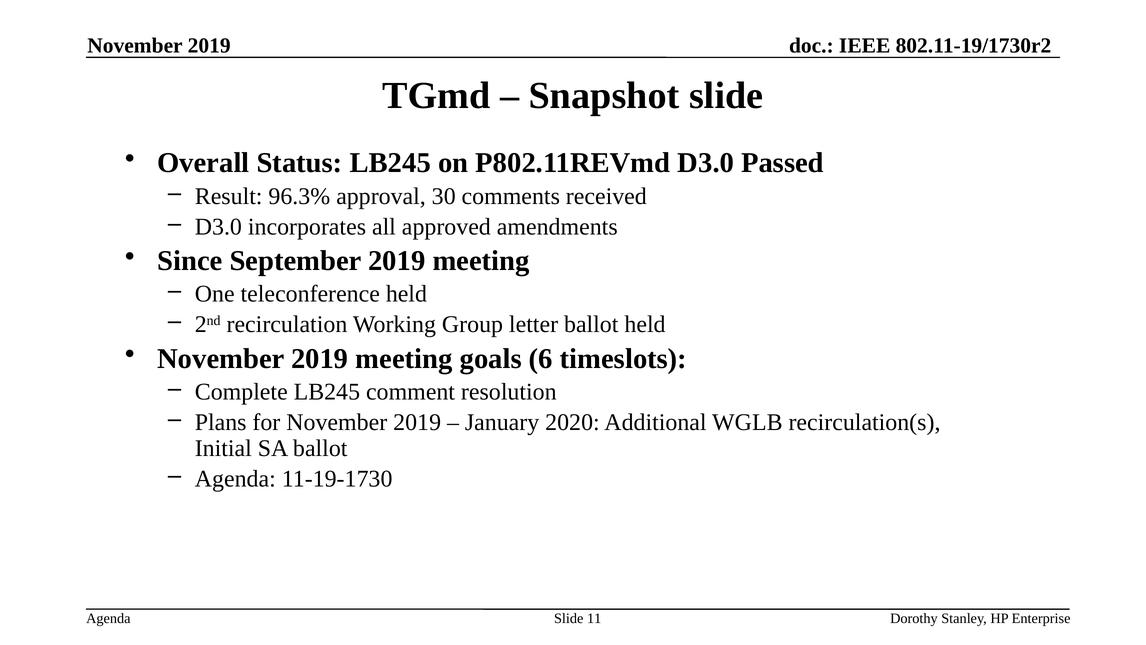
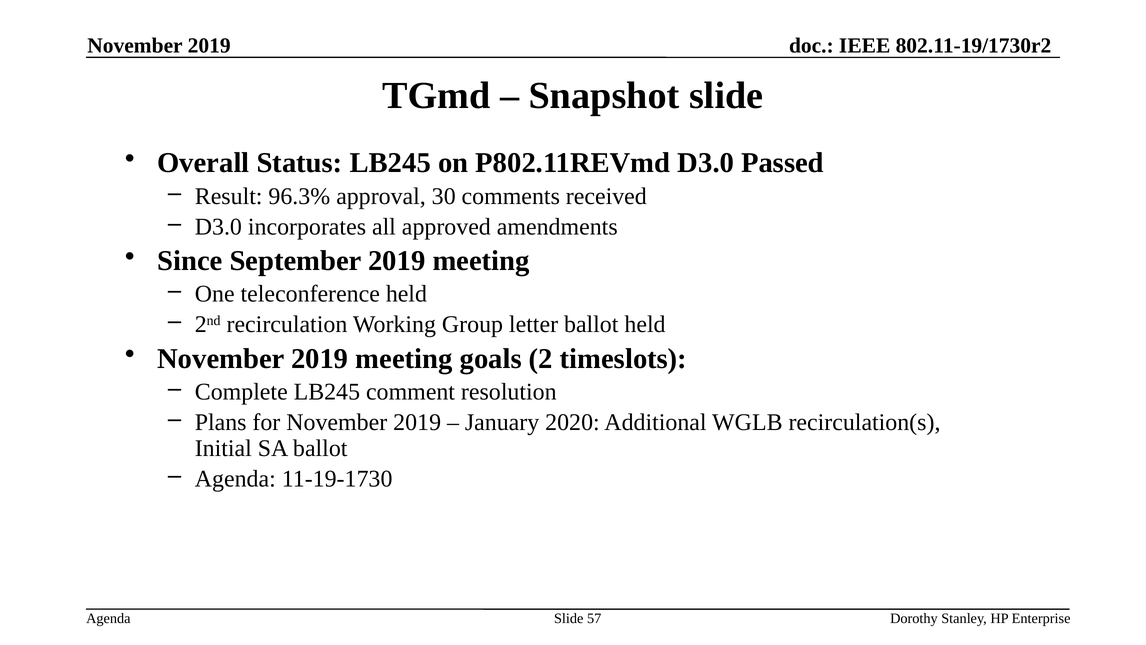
6: 6 -> 2
11: 11 -> 57
